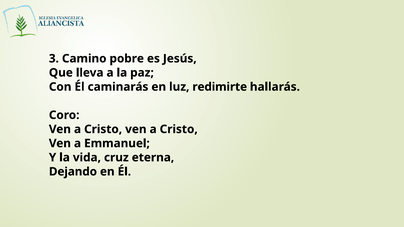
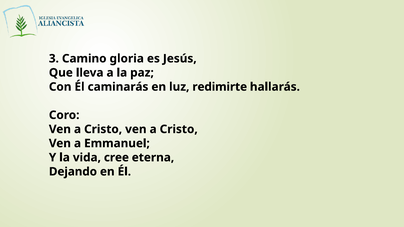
pobre: pobre -> gloria
cruz: cruz -> cree
